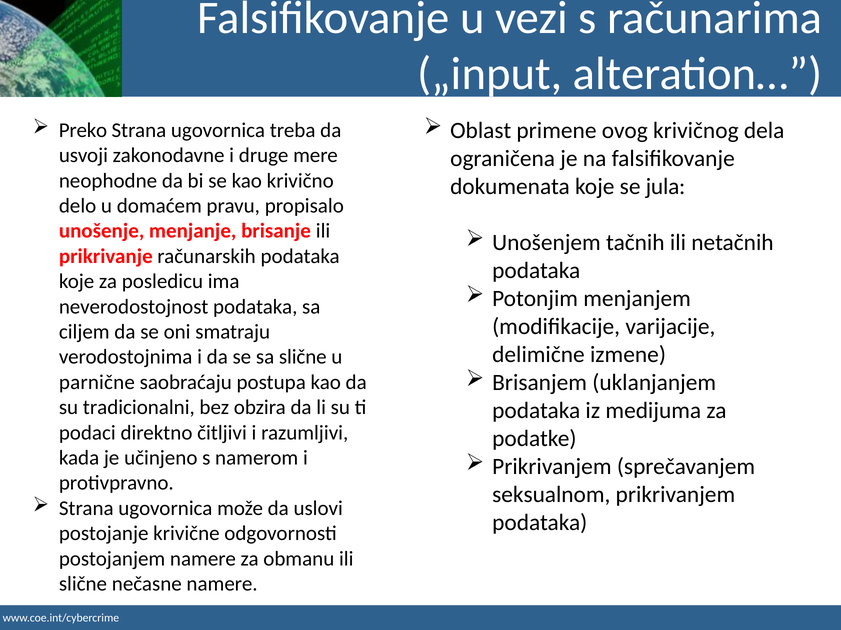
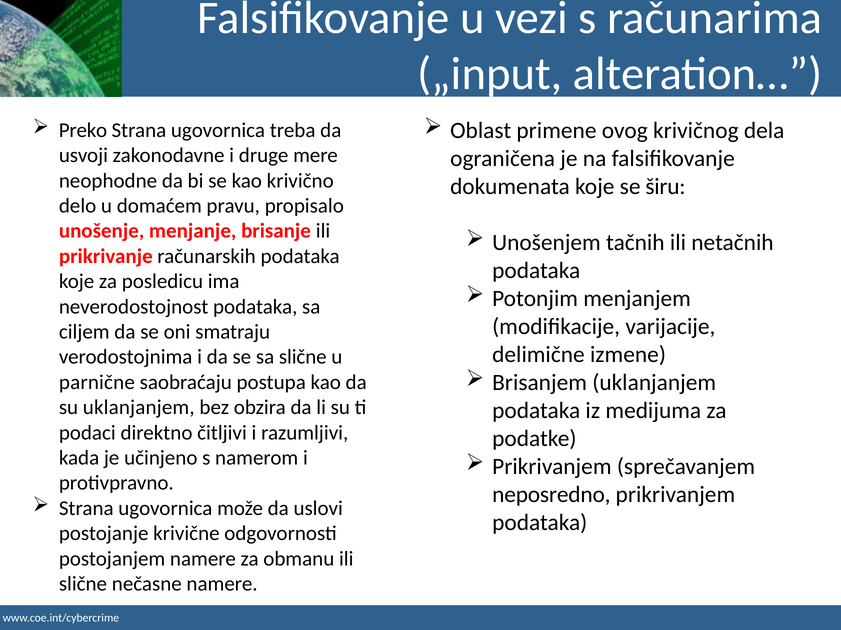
jula: jula -> širu
su tradicionalni: tradicionalni -> uklanjanjem
seksualnom: seksualnom -> neposredno
